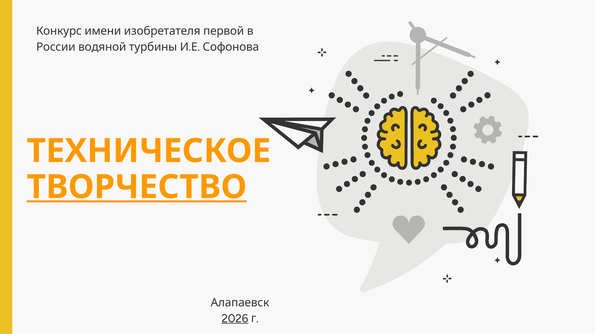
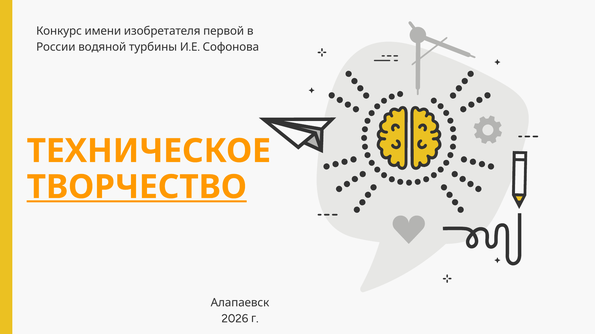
2026 underline: present -> none
